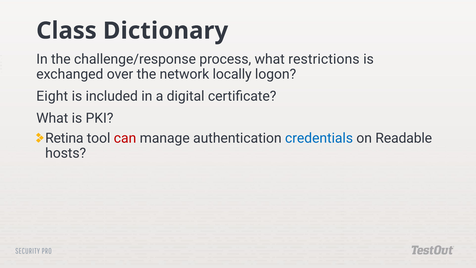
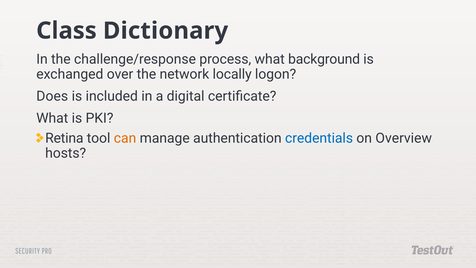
restrictions: restrictions -> background
Eight: Eight -> Does
can colour: red -> orange
Readable: Readable -> Overview
